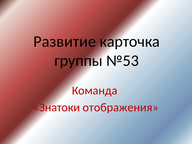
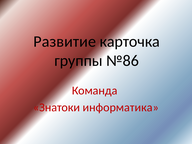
№53: №53 -> №86
отображения: отображения -> информатика
